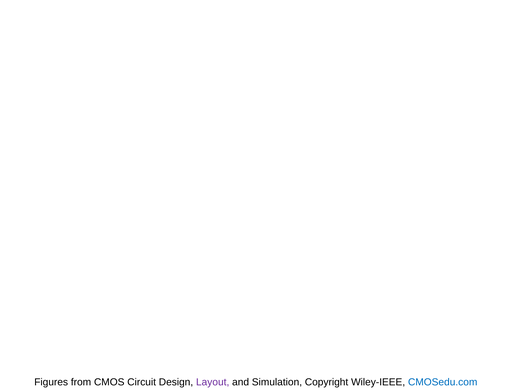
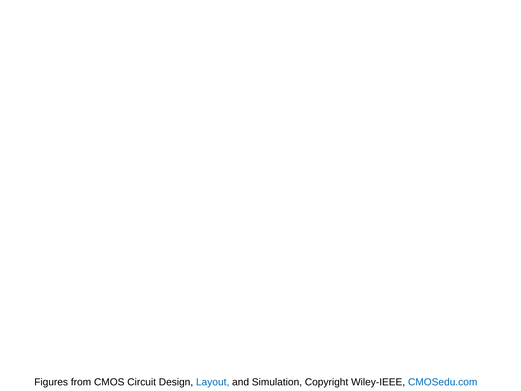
Layout colour: purple -> blue
